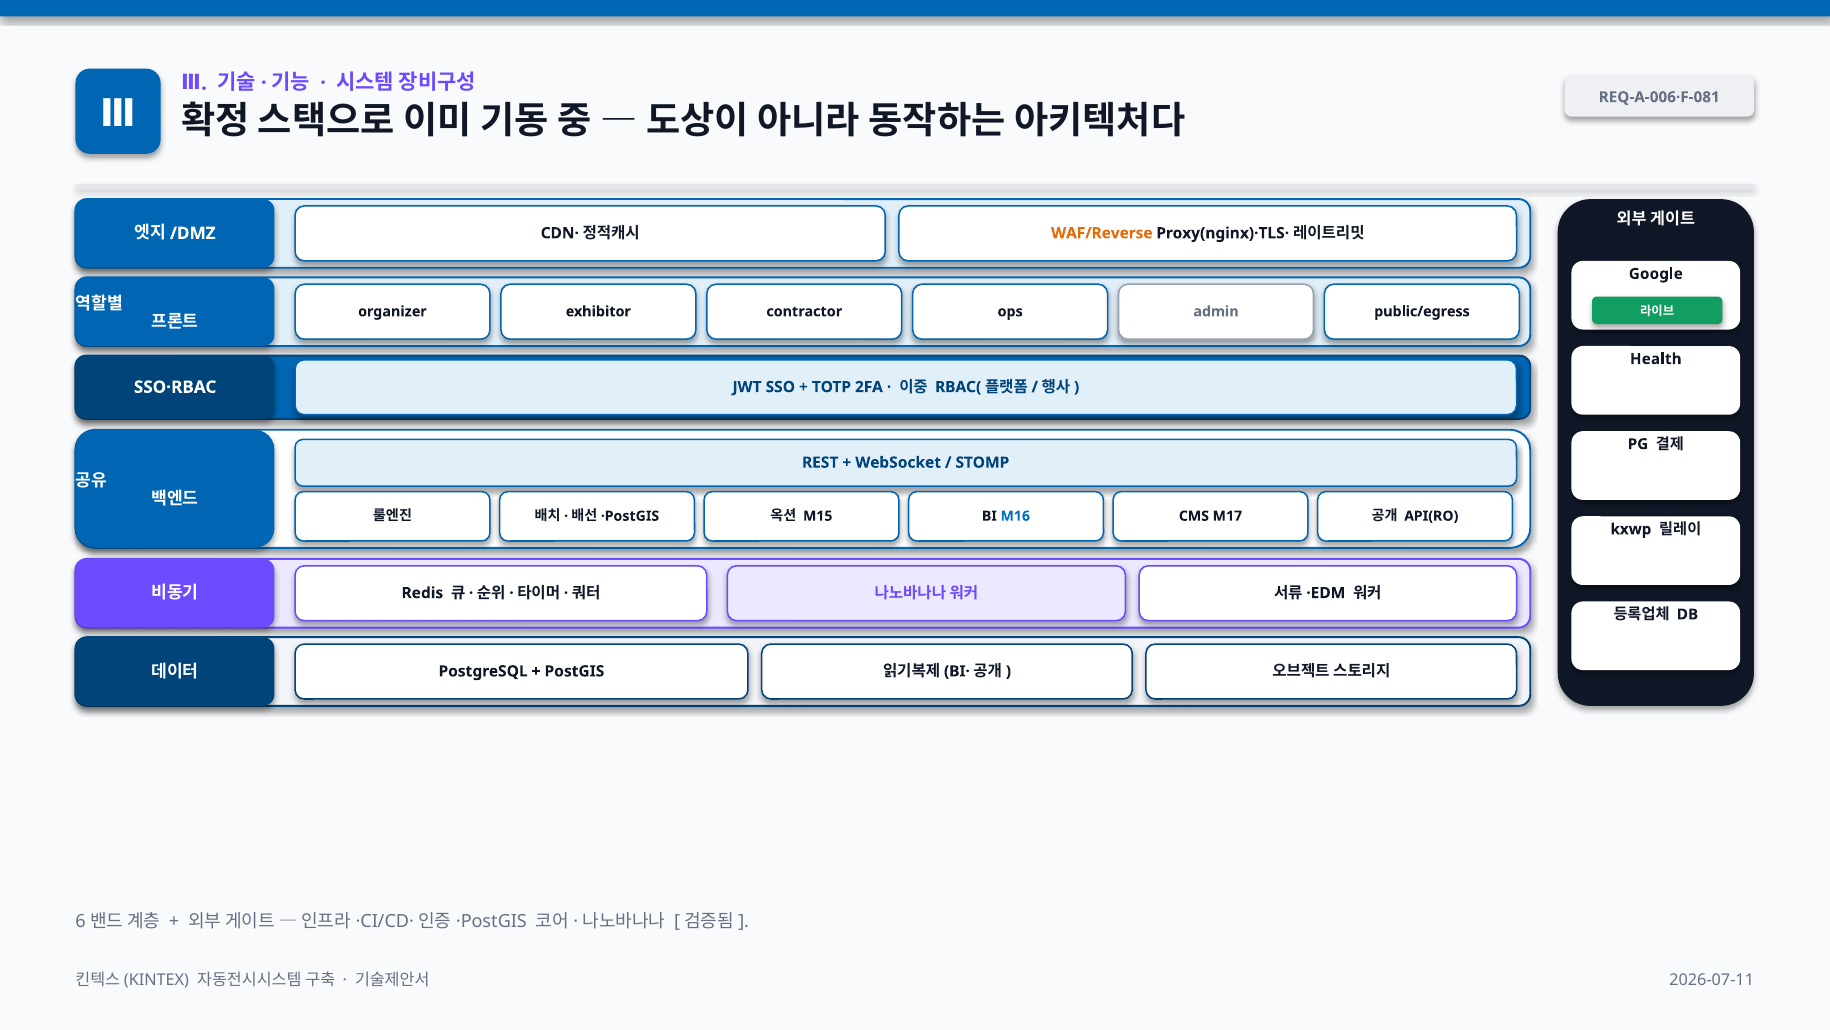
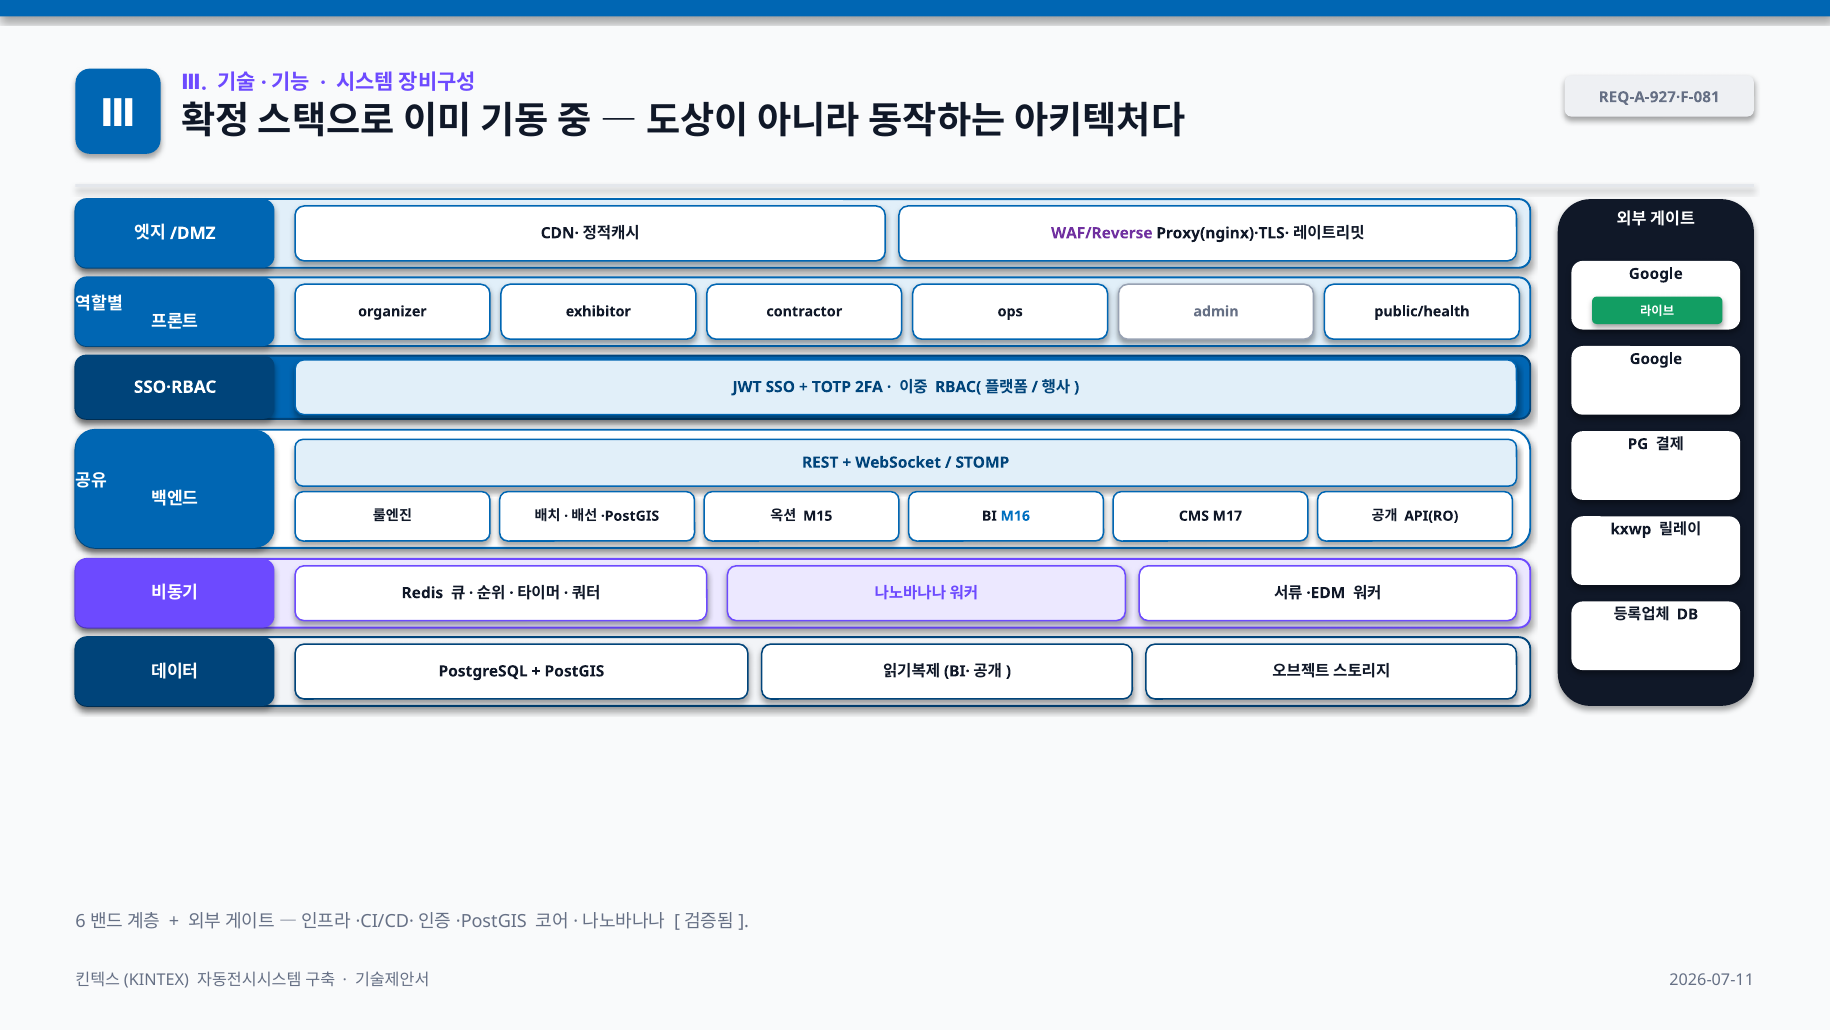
REQ-A-006·F-081: REQ-A-006·F-081 -> REQ-A-927·F-081
WAF/Reverse colour: orange -> purple
public/egress: public/egress -> public/health
Health at (1656, 359): Health -> Google
